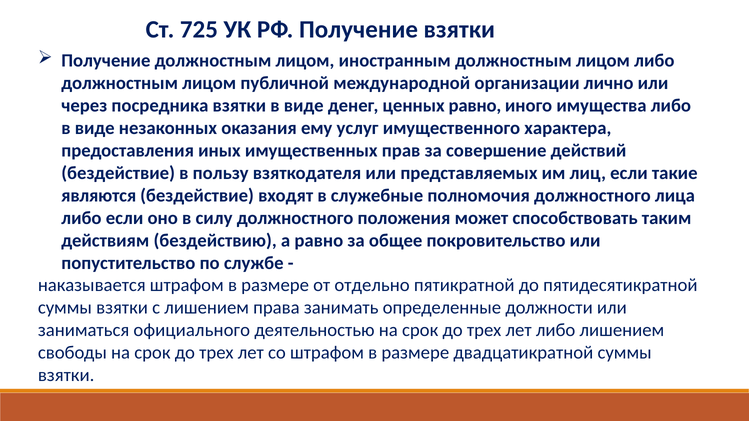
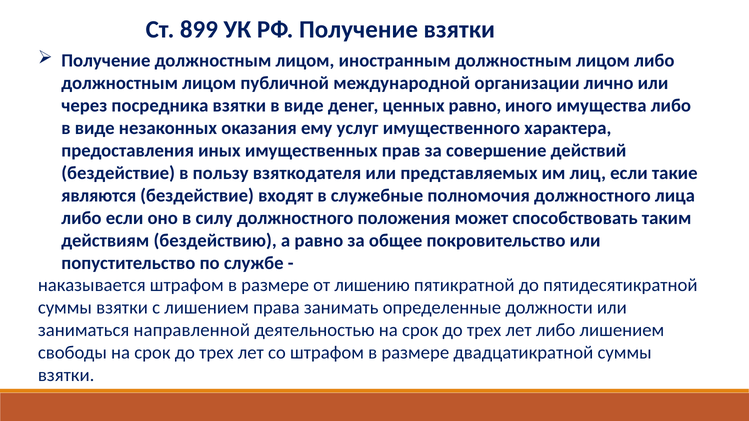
725: 725 -> 899
отдельно: отдельно -> лишению
официального: официального -> направленной
